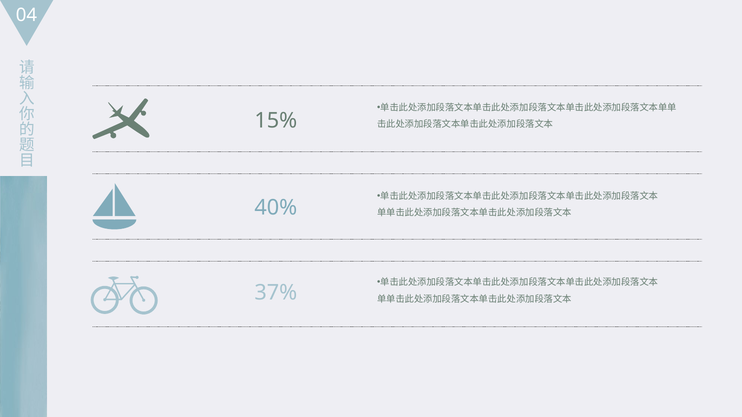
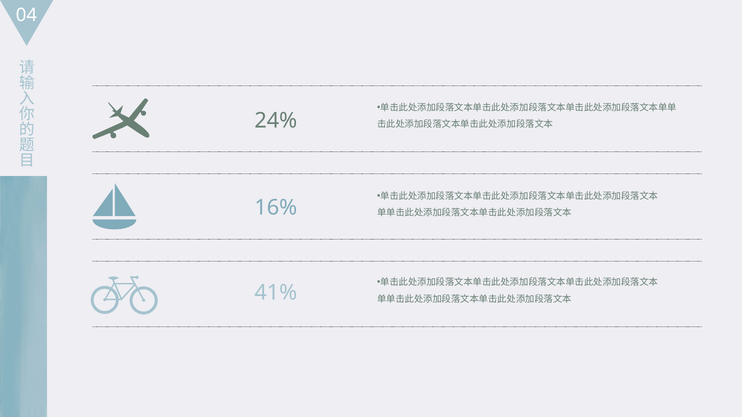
15%: 15% -> 24%
40%: 40% -> 16%
37%: 37% -> 41%
